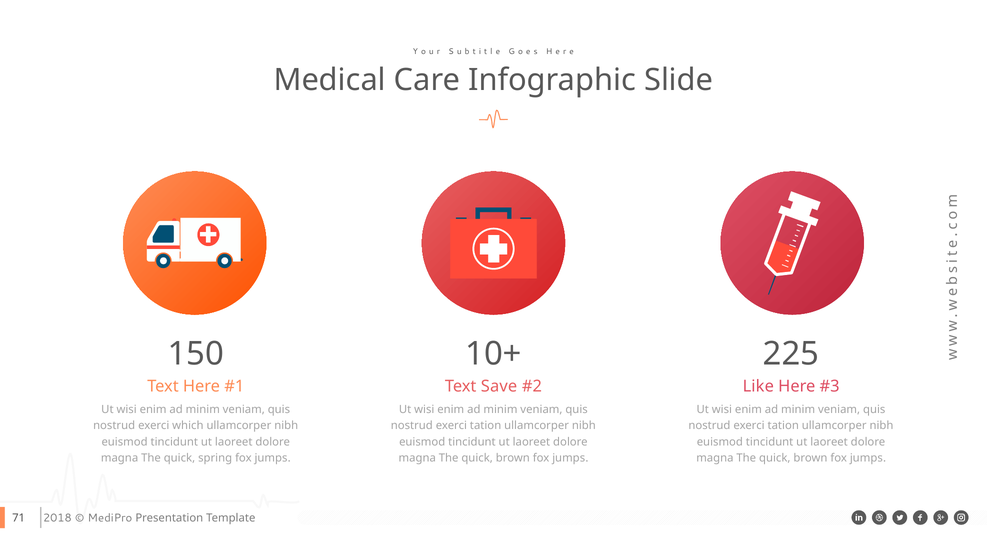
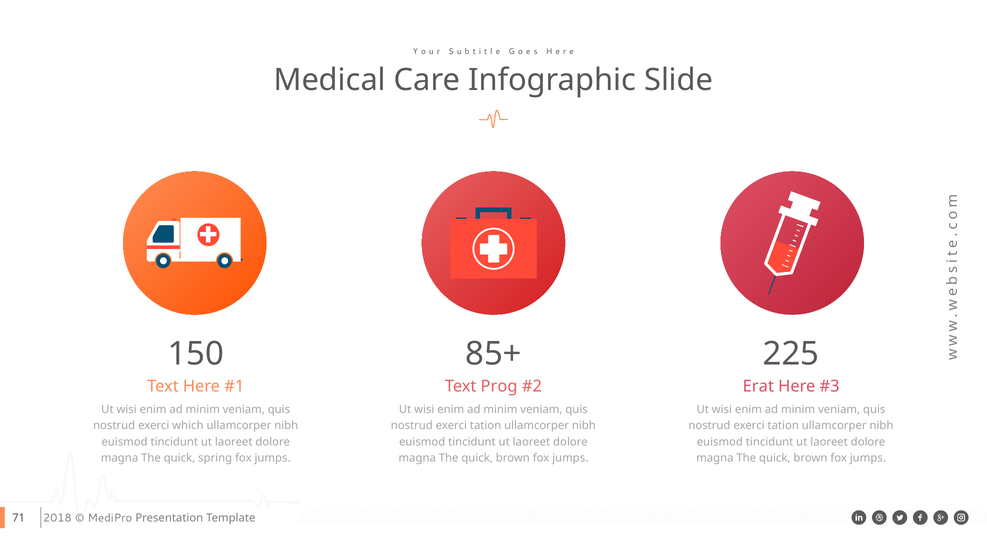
10+: 10+ -> 85+
Save: Save -> Prog
Like: Like -> Erat
